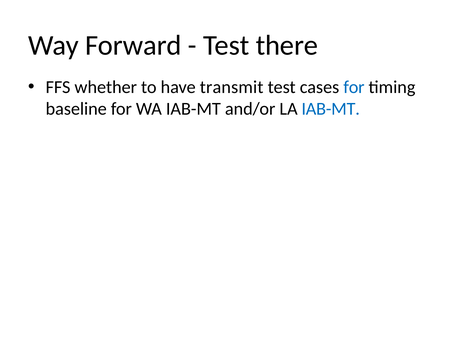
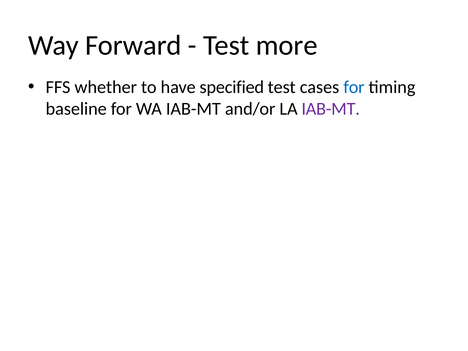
there: there -> more
transmit: transmit -> specified
IAB-MT at (331, 109) colour: blue -> purple
